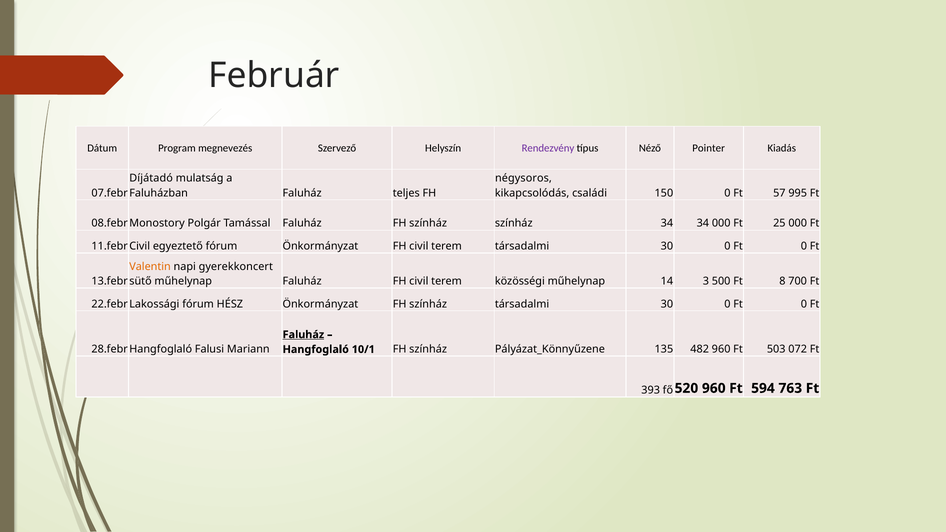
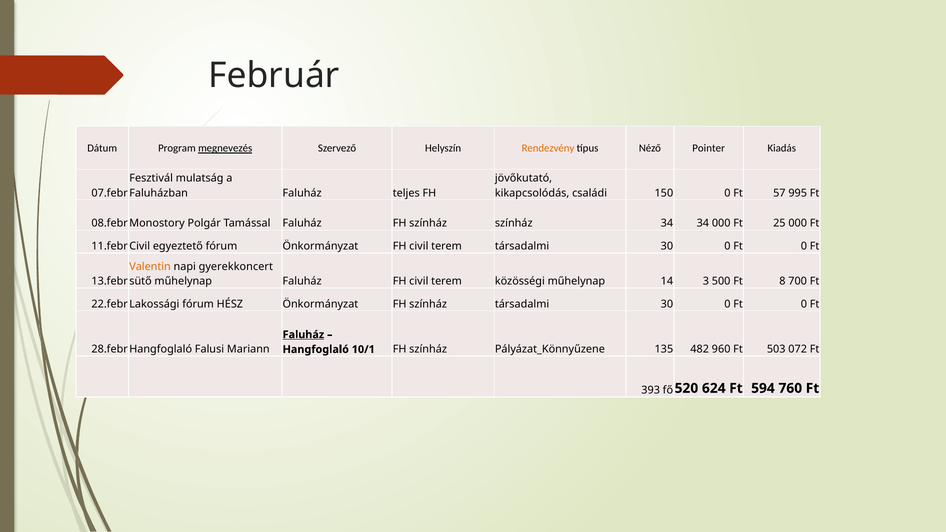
megnevezés underline: none -> present
Rendezvény colour: purple -> orange
Díjátadó: Díjátadó -> Fesztivál
négysoros: négysoros -> jövőkutató
960 at (714, 388): 960 -> 624
763: 763 -> 760
